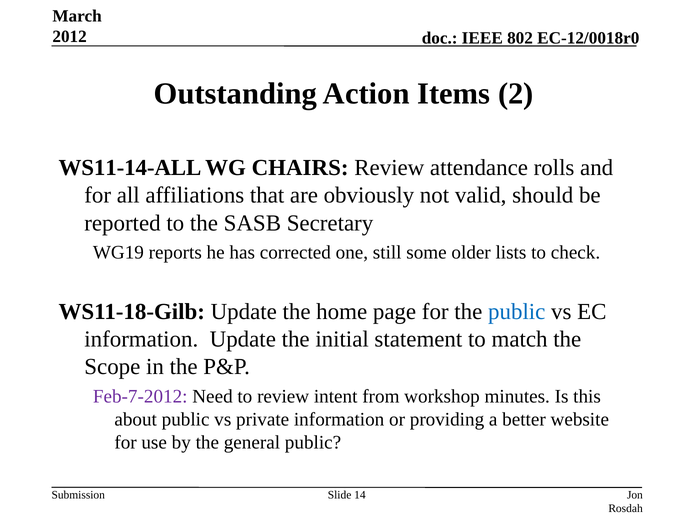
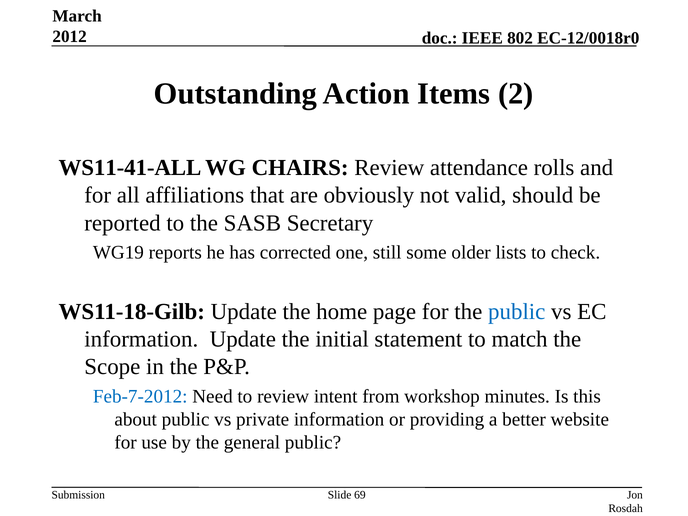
WS11-14-ALL: WS11-14-ALL -> WS11-41-ALL
Feb-7-2012 colour: purple -> blue
14: 14 -> 69
